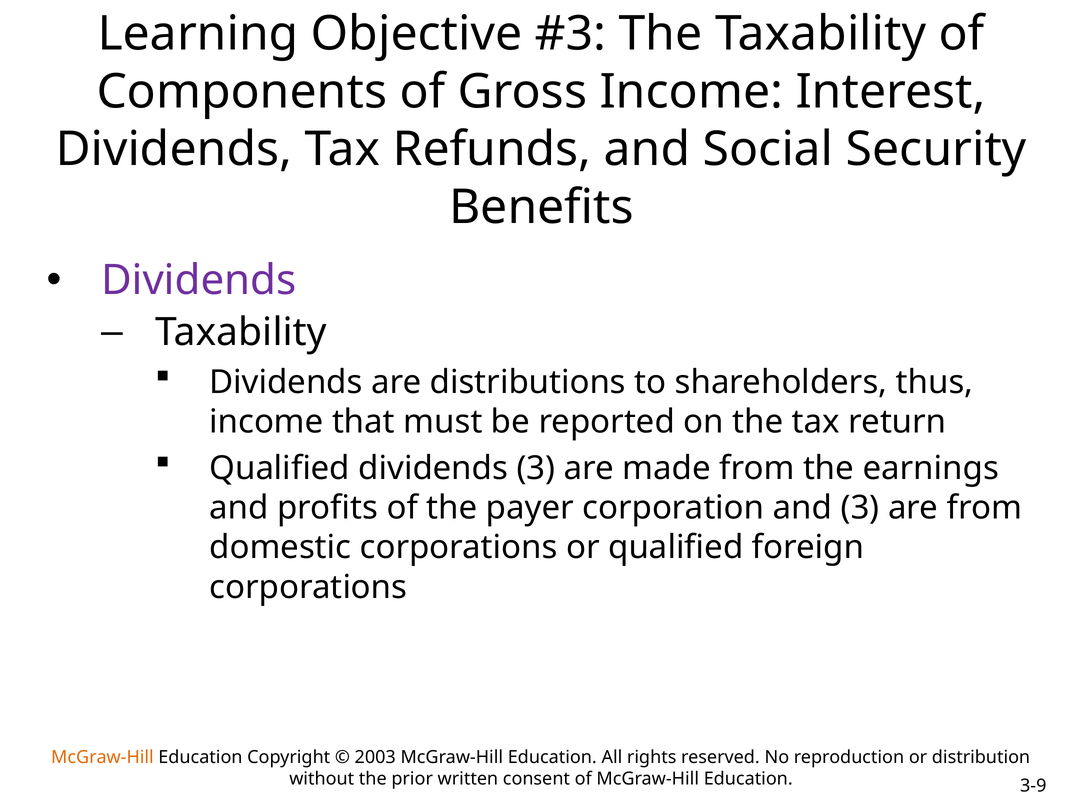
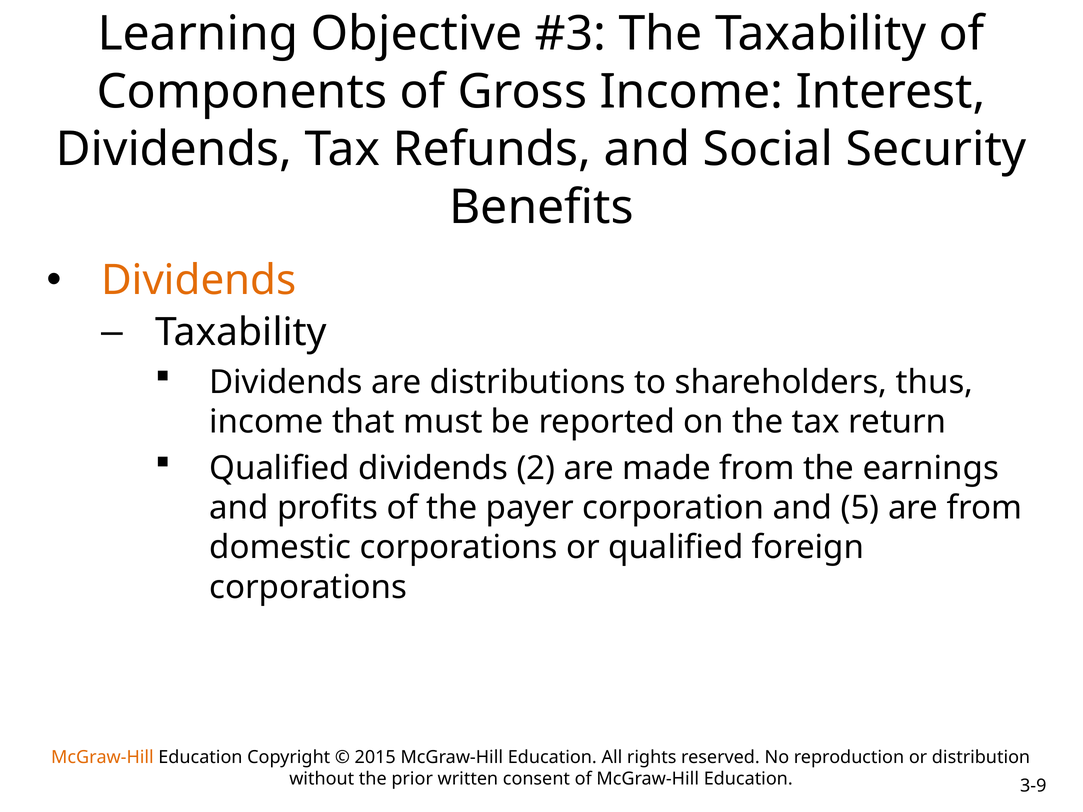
Dividends at (199, 281) colour: purple -> orange
dividends 3: 3 -> 2
and 3: 3 -> 5
2003: 2003 -> 2015
